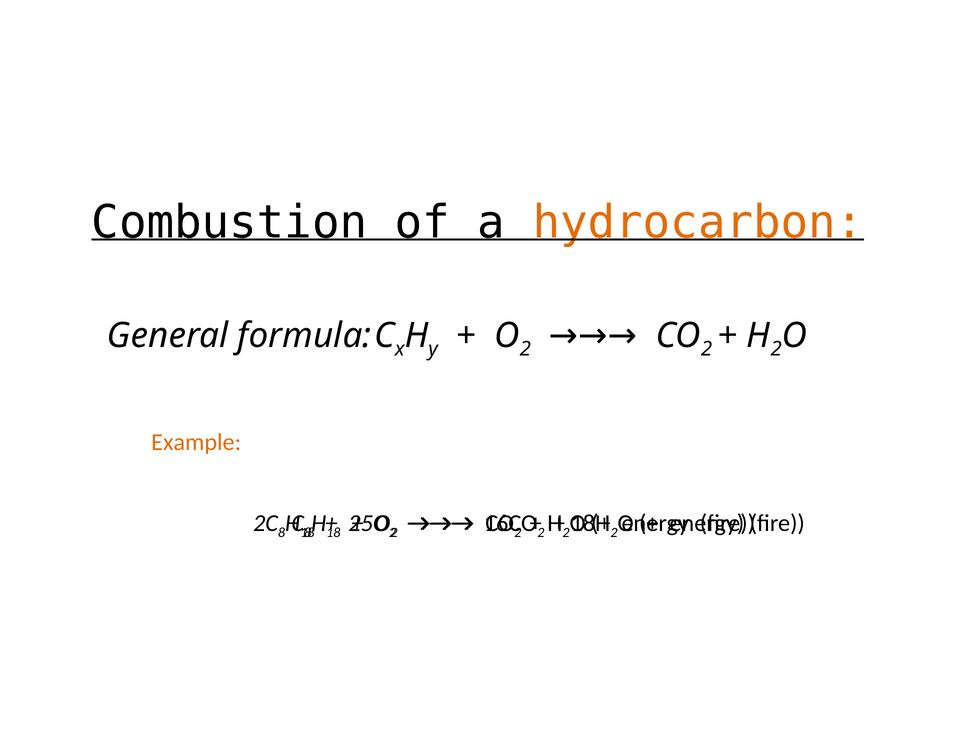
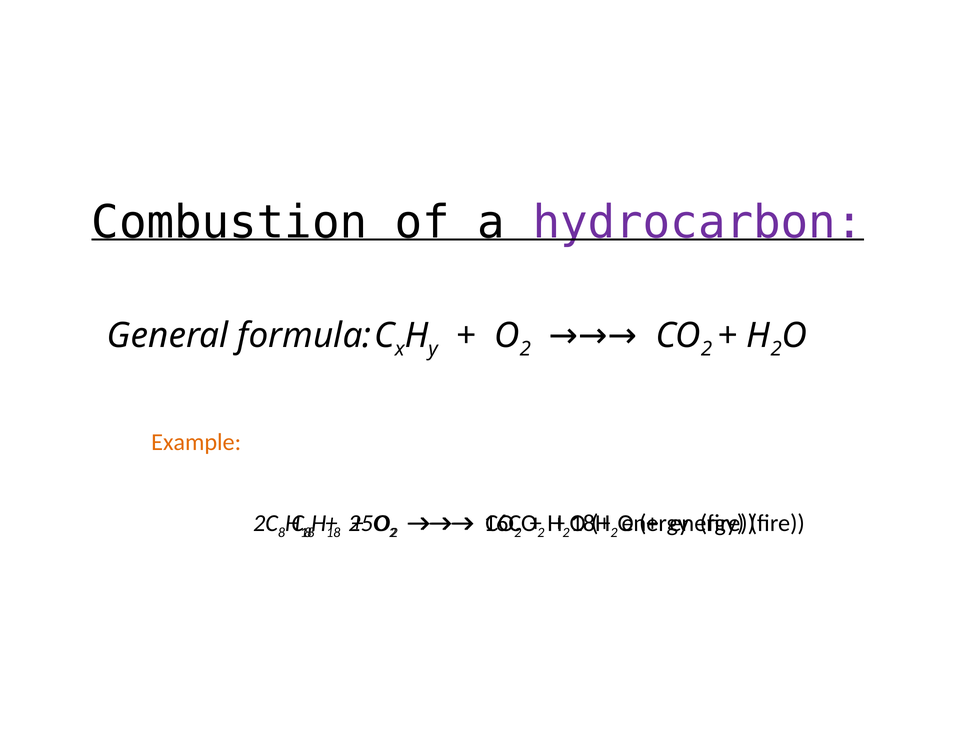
hydrocarbon colour: orange -> purple
